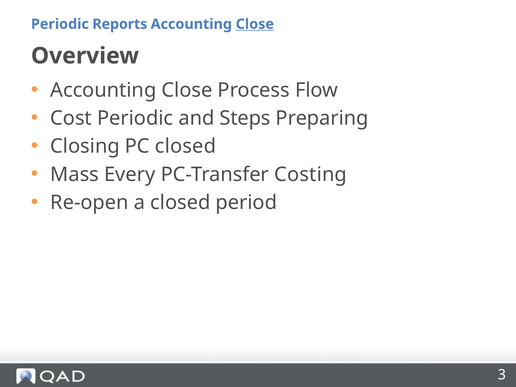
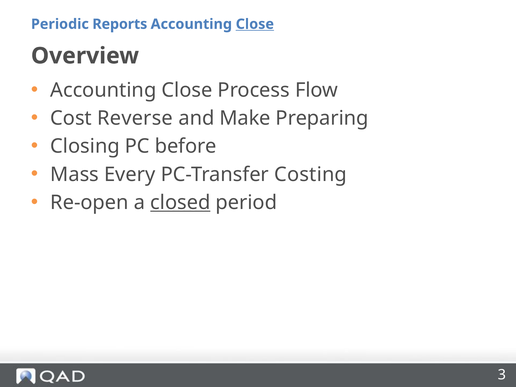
Cost Periodic: Periodic -> Reverse
Steps: Steps -> Make
PC closed: closed -> before
closed at (180, 202) underline: none -> present
